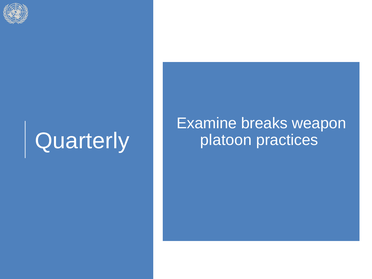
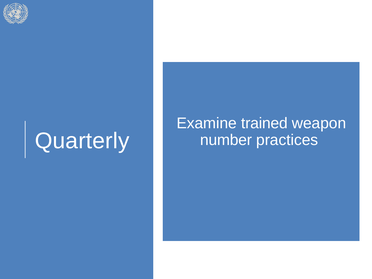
breaks: breaks -> trained
platoon: platoon -> number
